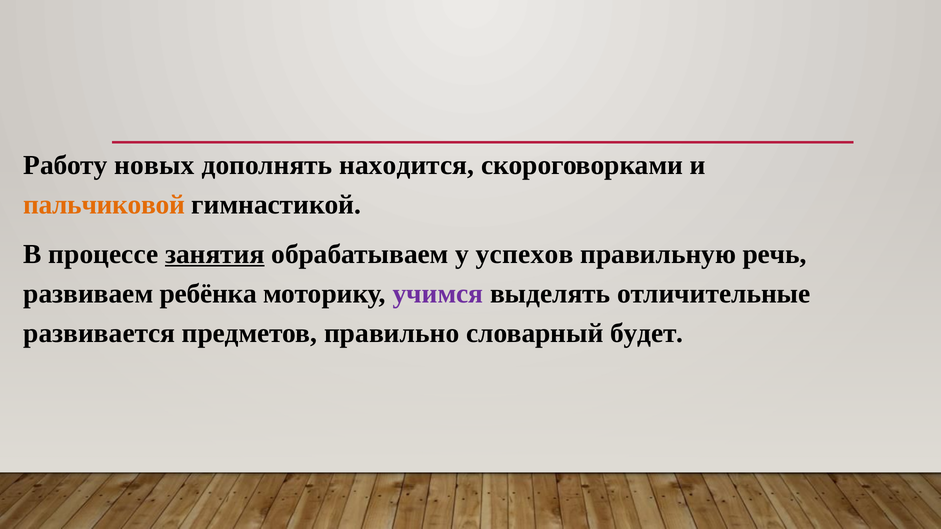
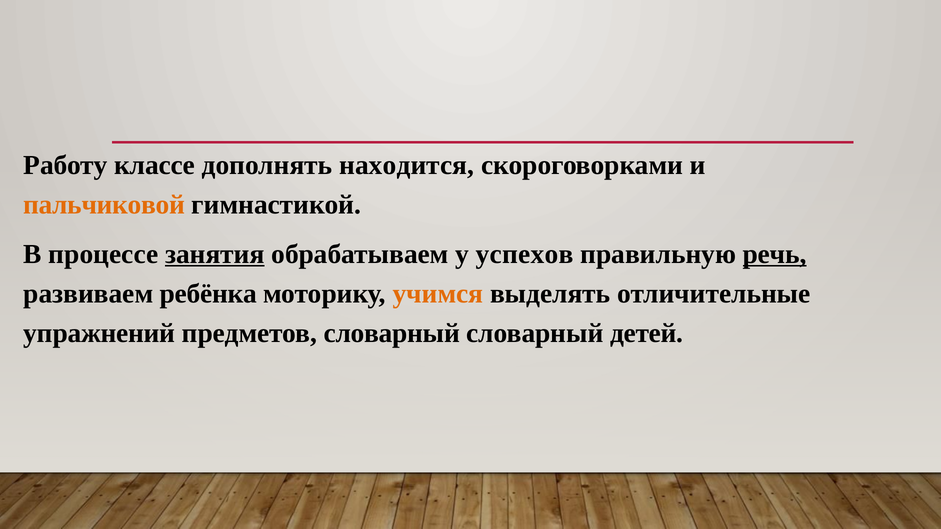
новых: новых -> классе
речь underline: none -> present
учимся colour: purple -> orange
развивается: развивается -> упражнений
предметов правильно: правильно -> словарный
будет: будет -> детей
